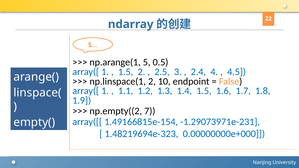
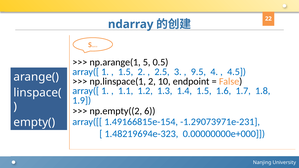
2.4: 2.4 -> 9.5
7: 7 -> 6
